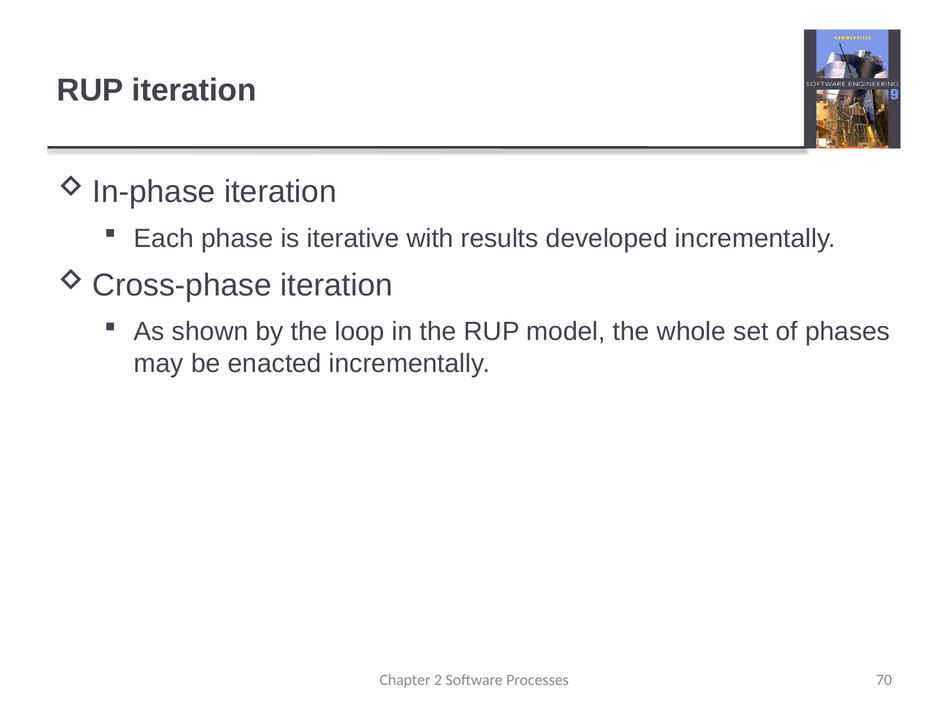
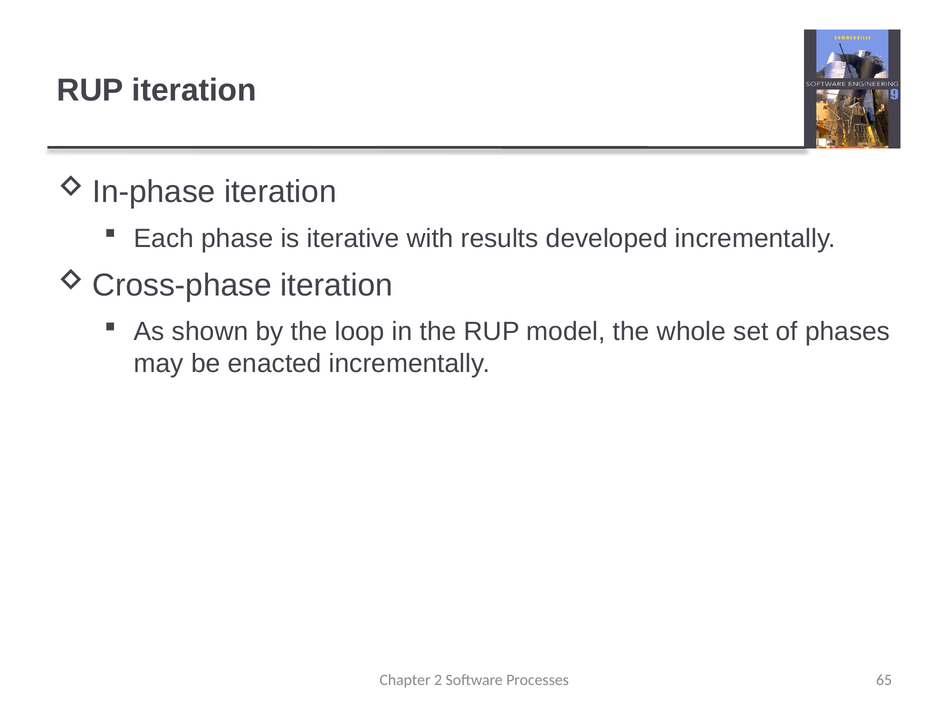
70: 70 -> 65
